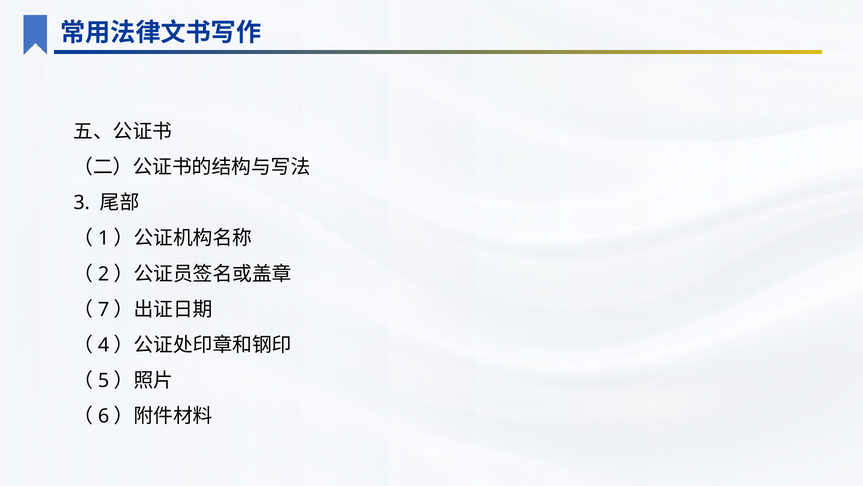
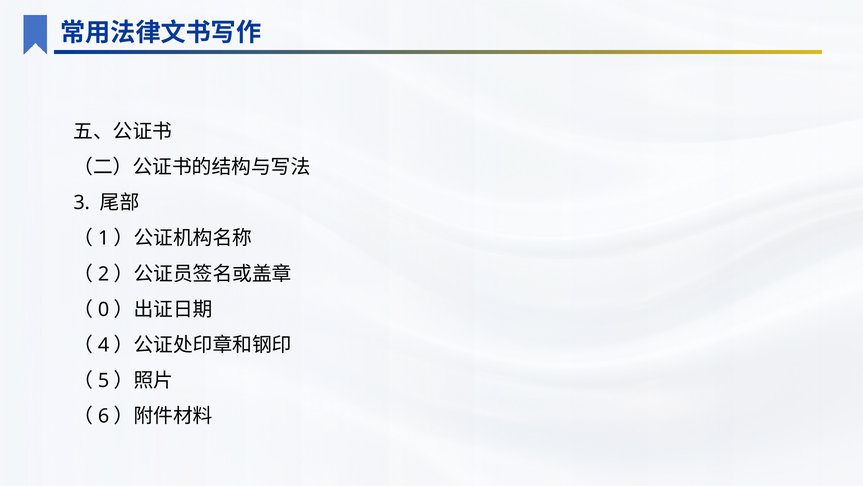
7: 7 -> 0
